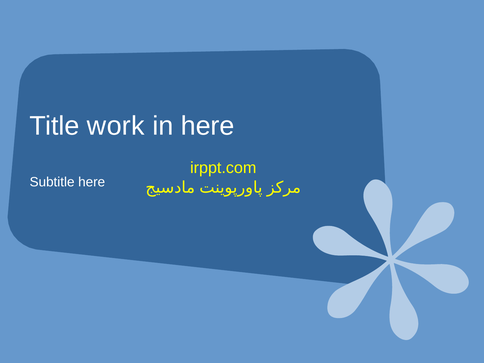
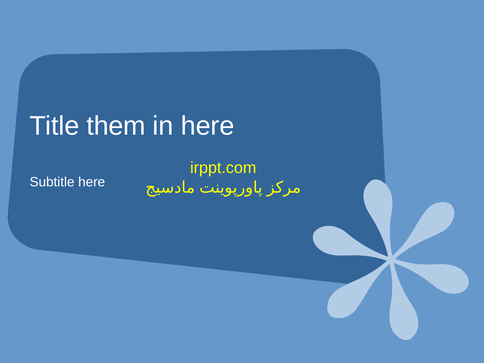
work: work -> them
